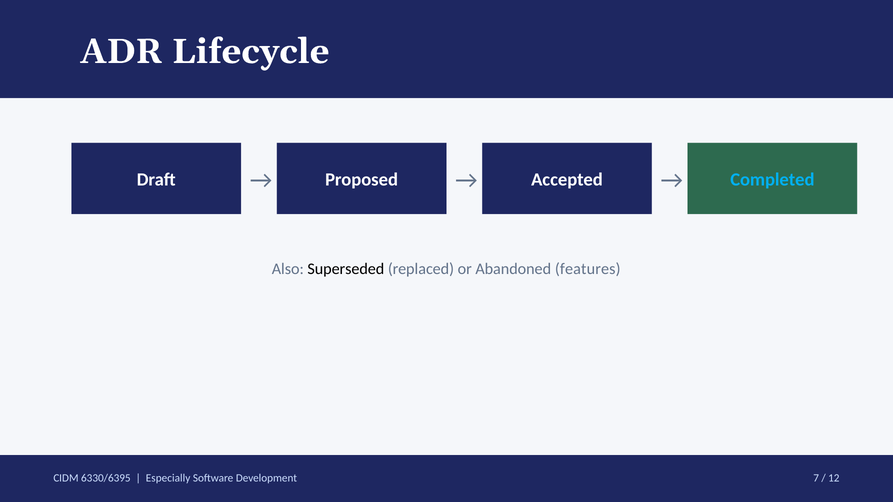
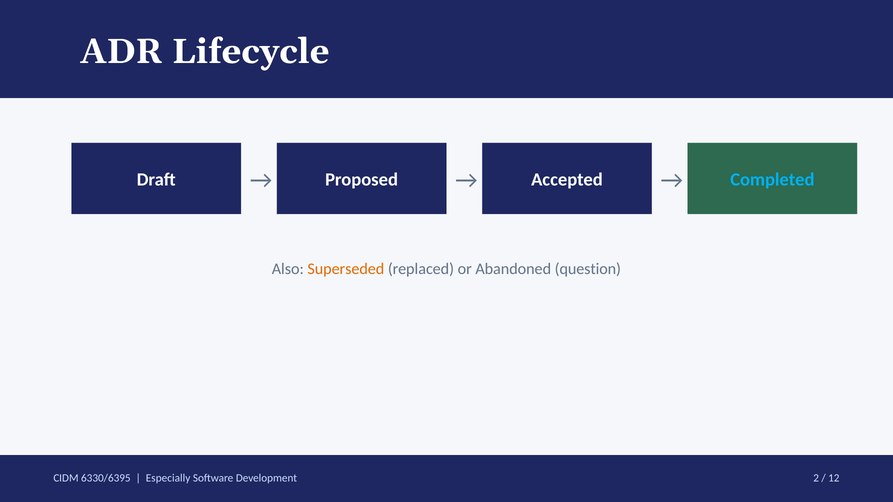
Superseded colour: black -> orange
features: features -> question
7: 7 -> 2
